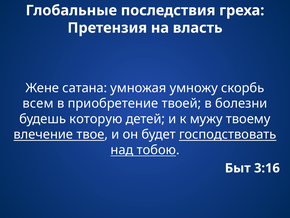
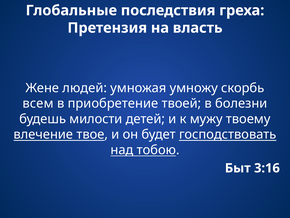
сатана: сатана -> людей
которую: которую -> милости
